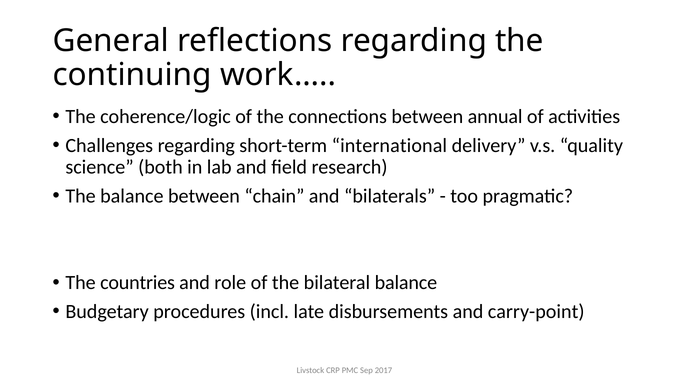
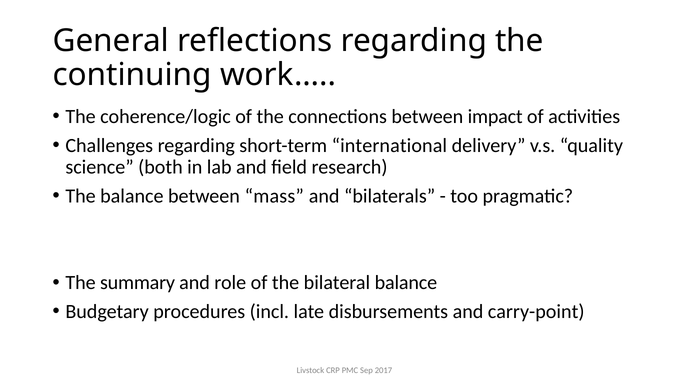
annual: annual -> impact
chain: chain -> mass
countries: countries -> summary
